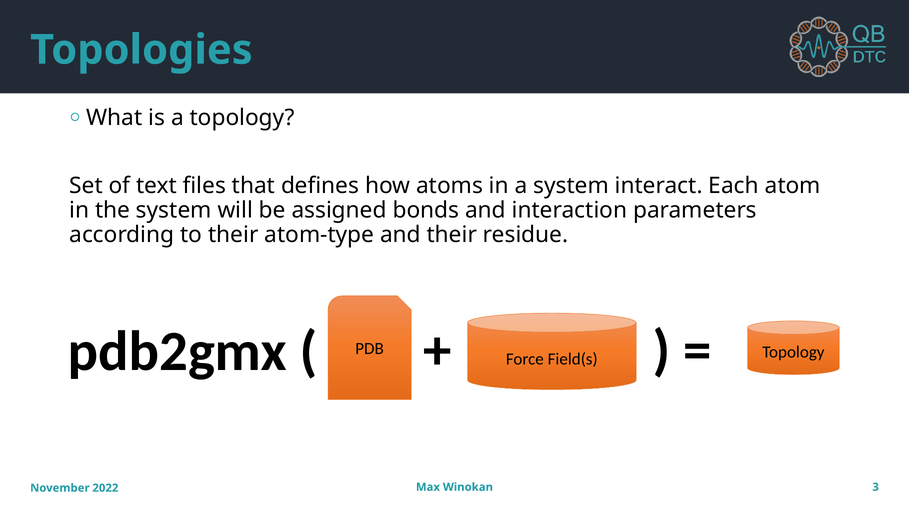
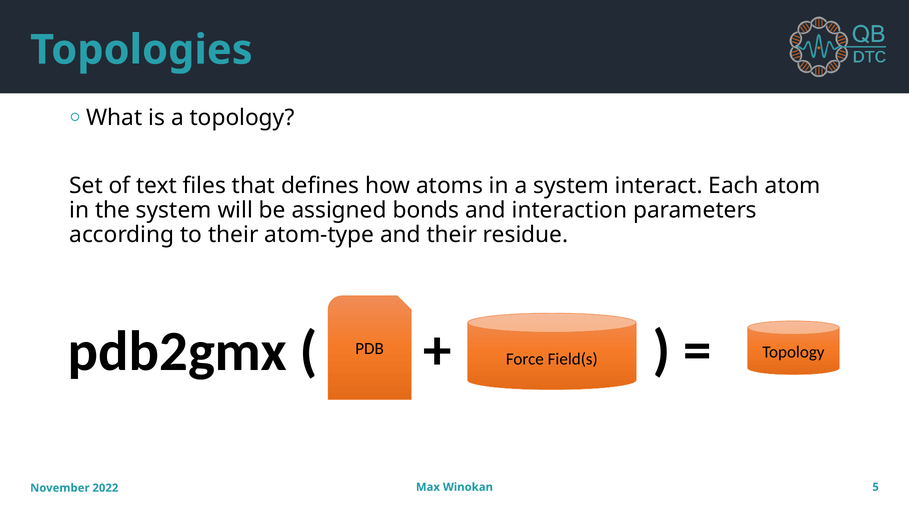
3: 3 -> 5
